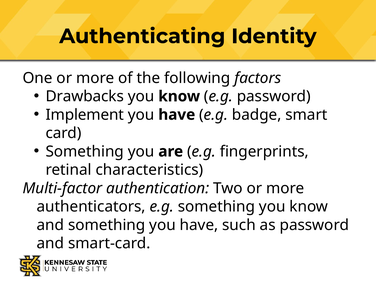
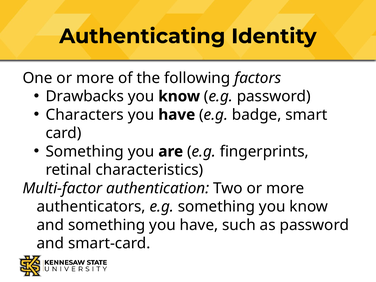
Implement: Implement -> Characters
